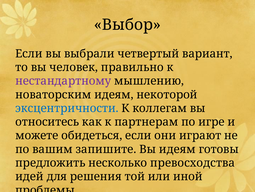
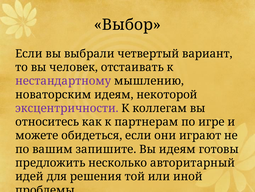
правильно: правильно -> отстаивать
эксцентричности colour: blue -> purple
превосходства: превосходства -> авторитарный
